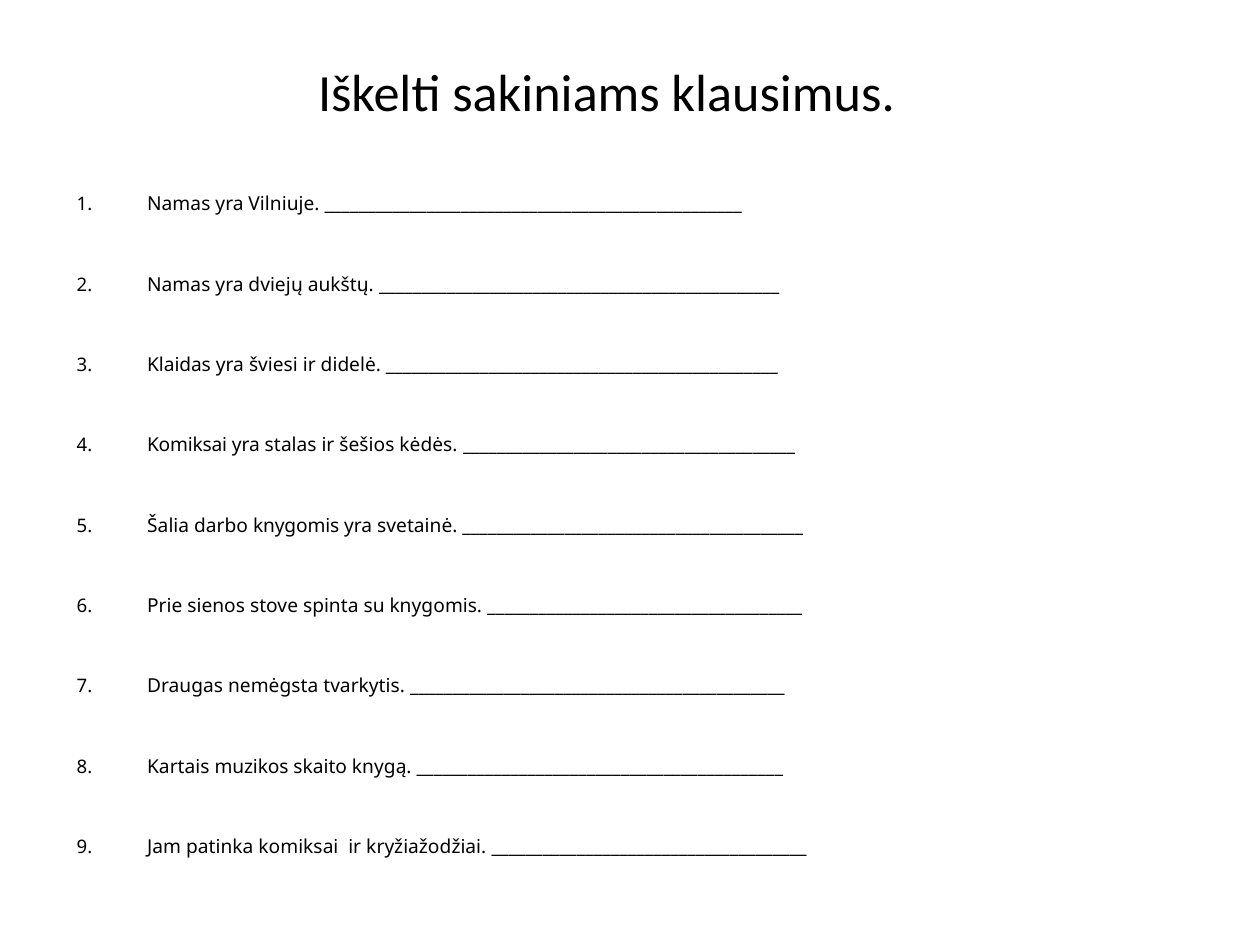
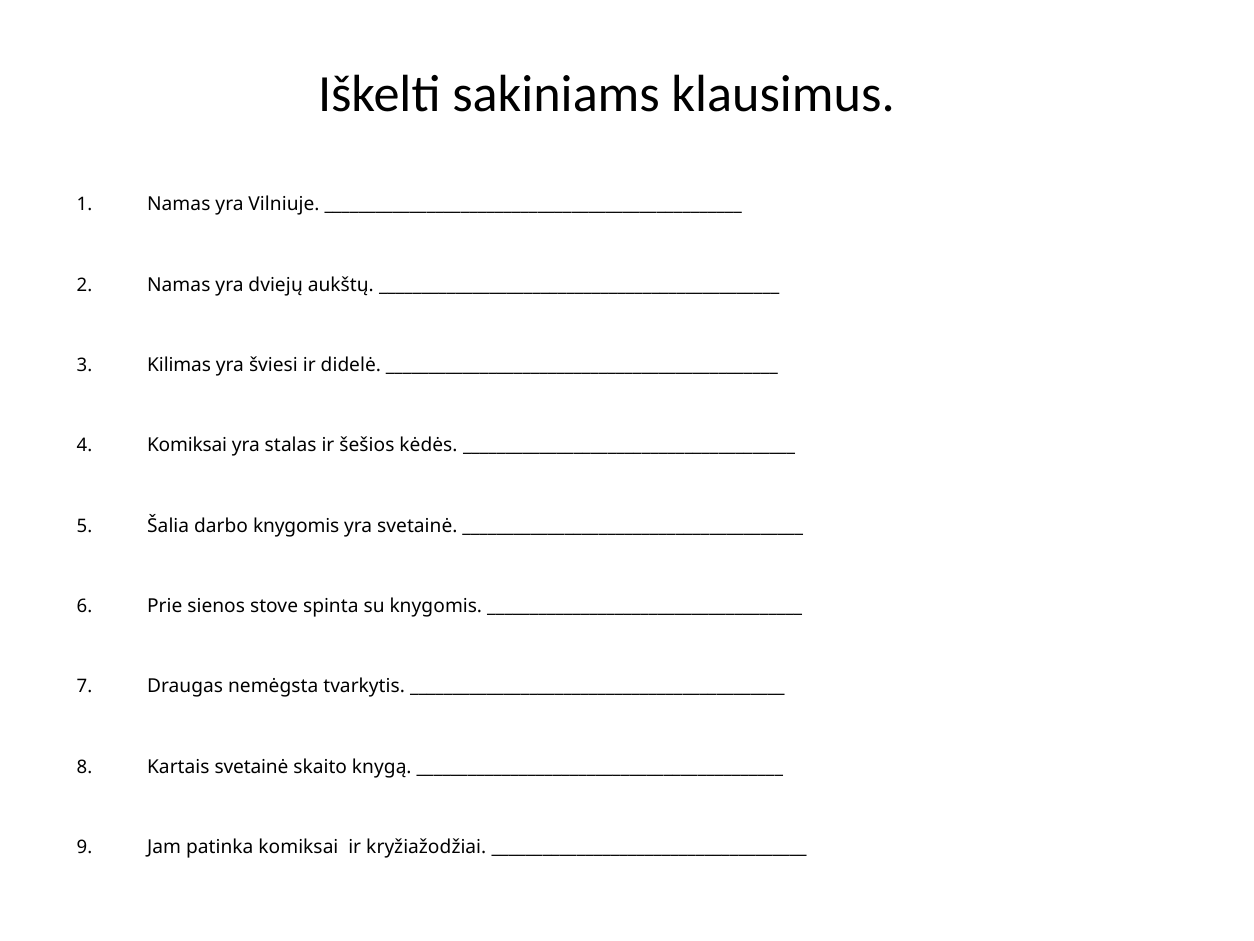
Klaidas: Klaidas -> Kilimas
Kartais muzikos: muzikos -> svetainė
